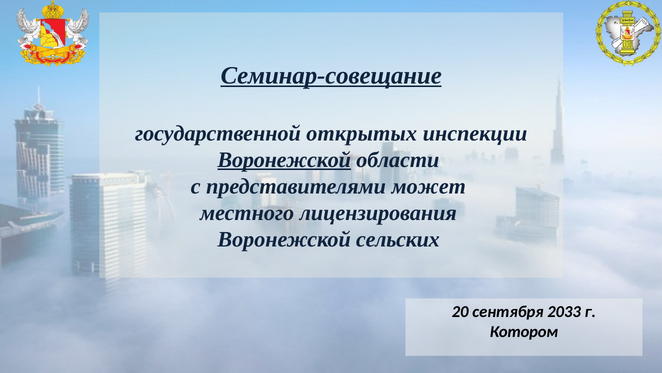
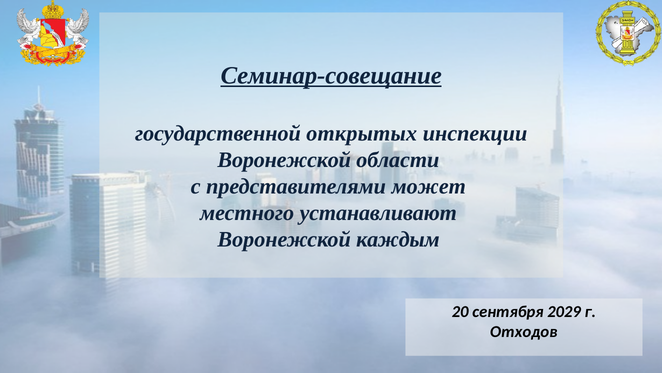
Воронежской at (284, 160) underline: present -> none
лицензирования: лицензирования -> устанавливают
сельских: сельских -> каждым
2033: 2033 -> 2029
Котором: Котором -> Отходов
